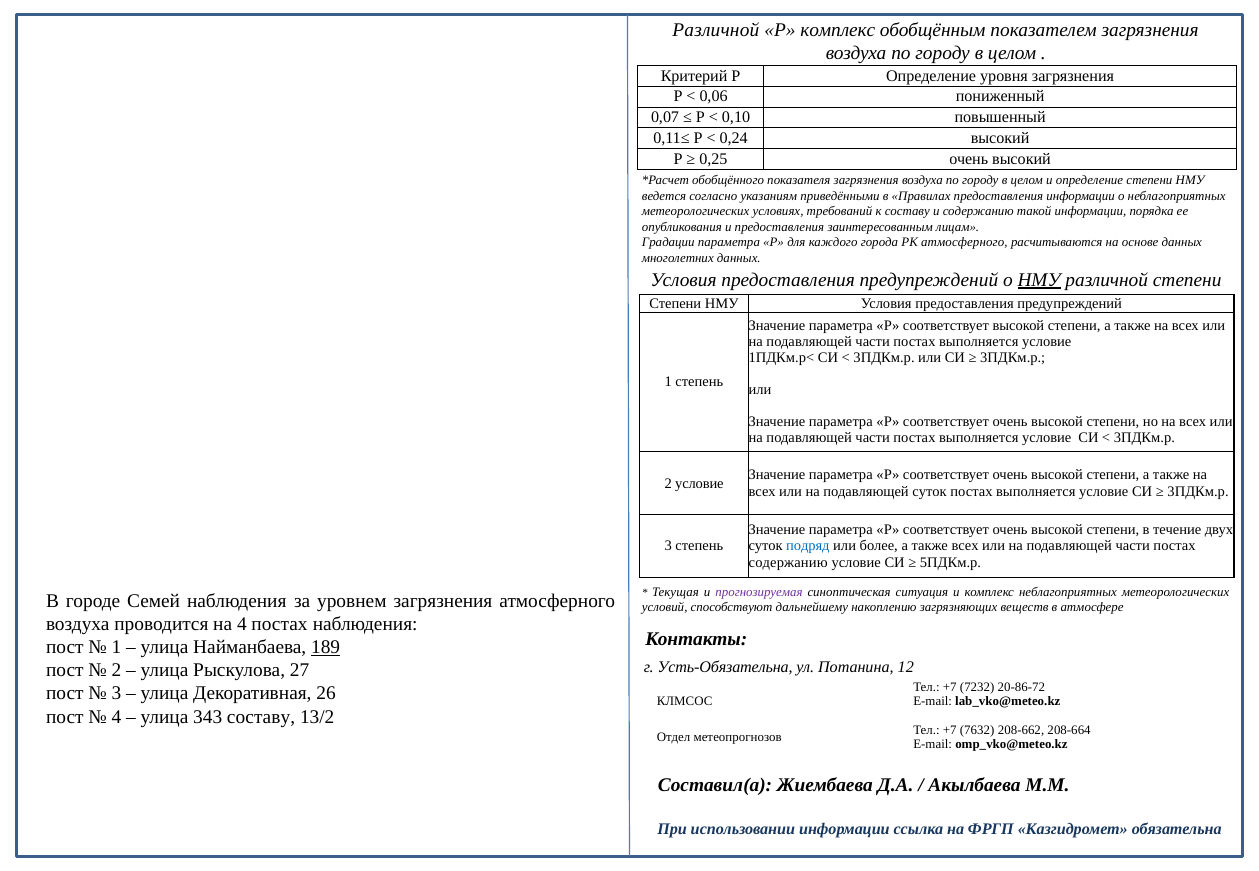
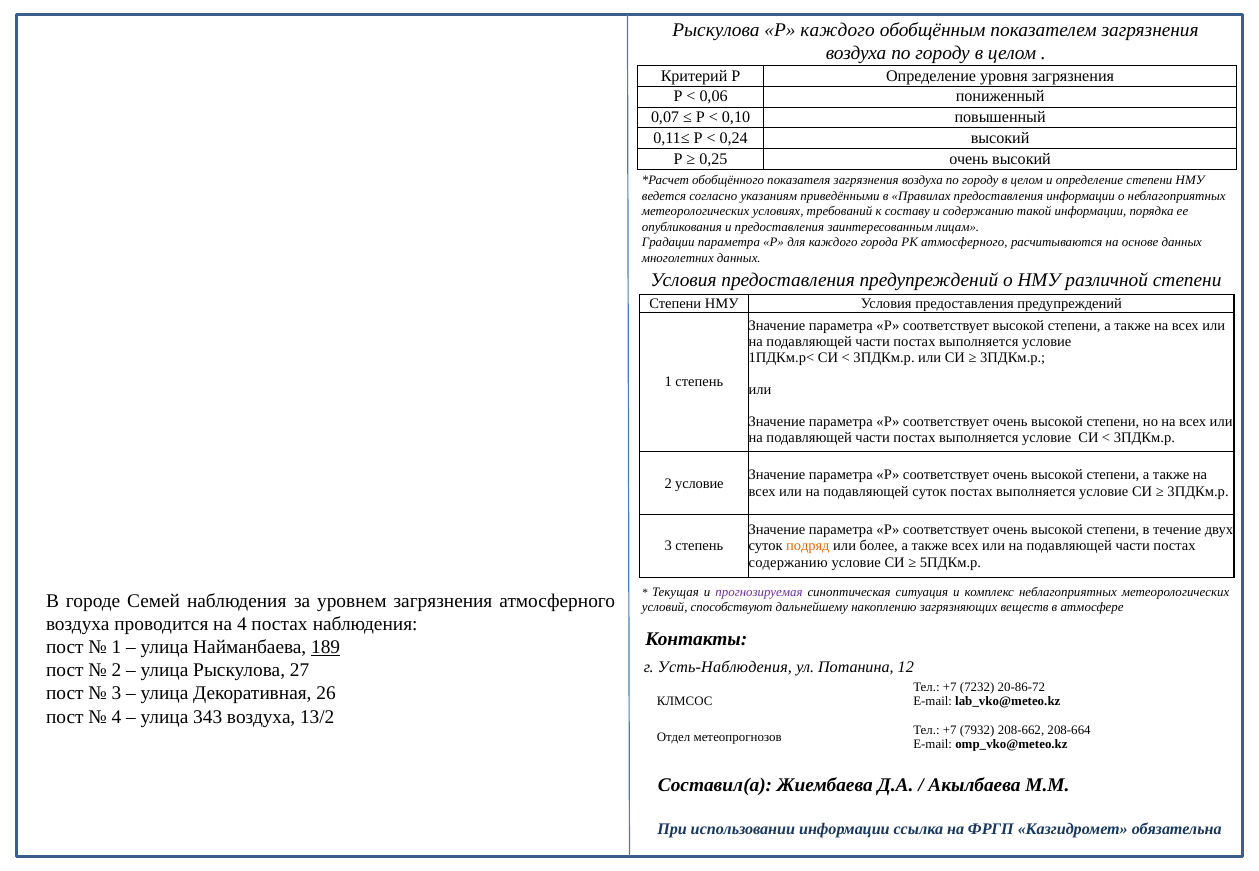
Различной at (716, 30): Различной -> Рыскулова
Р комплекс: комплекс -> каждого
НМУ at (1039, 280) underline: present -> none
подряд colour: blue -> orange
Усть-Обязательна: Усть-Обязательна -> Усть-Наблюдения
343 составу: составу -> воздуха
7632: 7632 -> 7932
